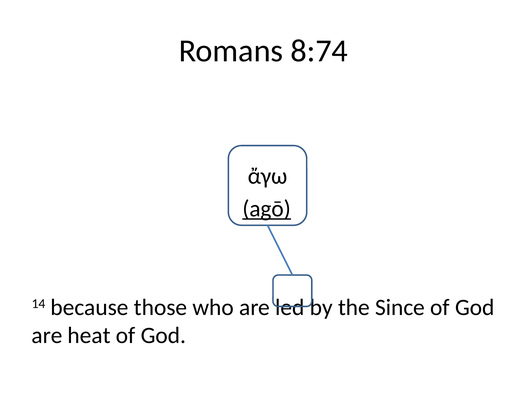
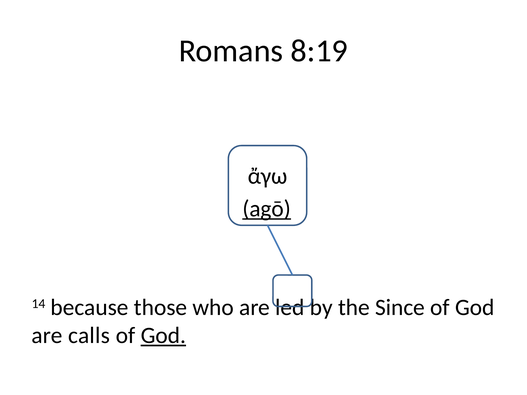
8:74: 8:74 -> 8:19
heat: heat -> calls
God at (163, 336) underline: none -> present
